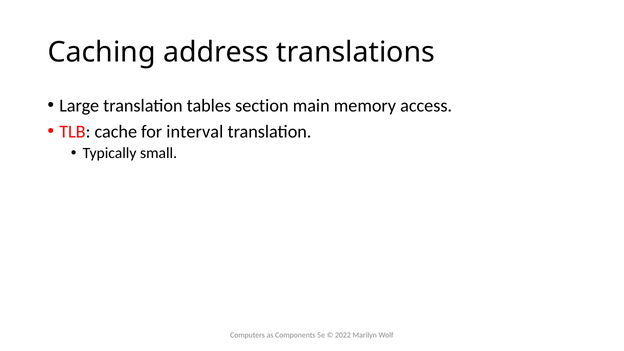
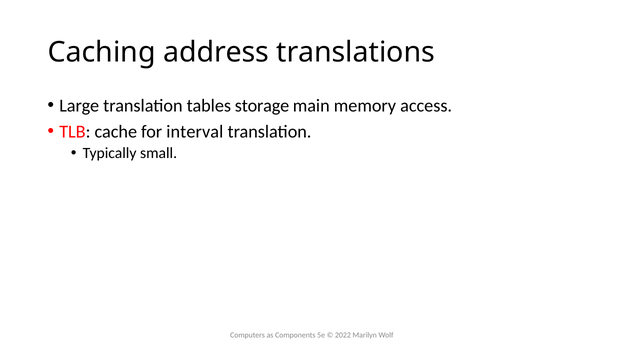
section: section -> storage
